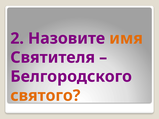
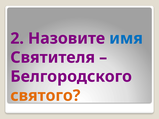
имя colour: orange -> blue
